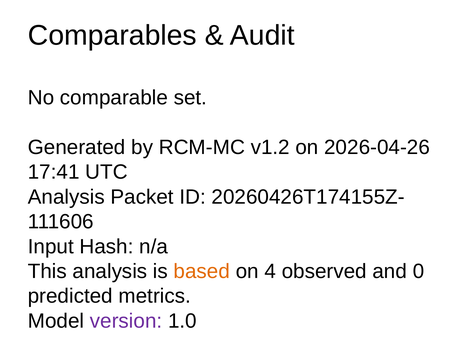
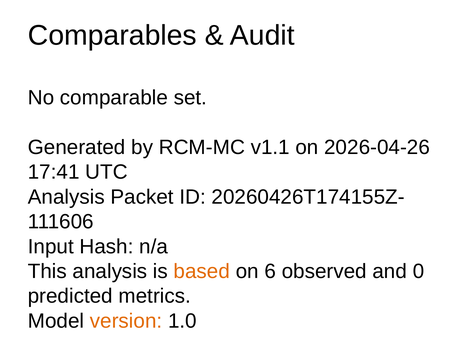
v1.2: v1.2 -> v1.1
4: 4 -> 6
version colour: purple -> orange
